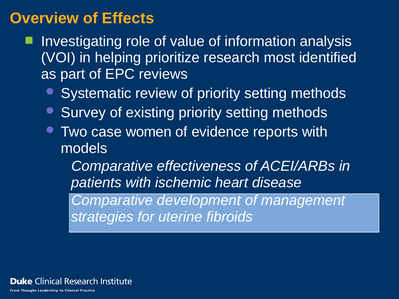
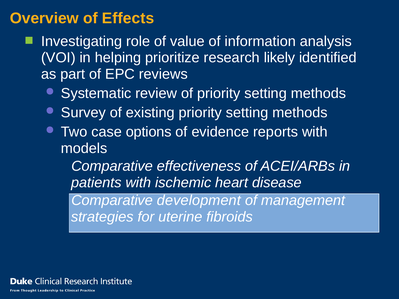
most: most -> likely
women: women -> options
